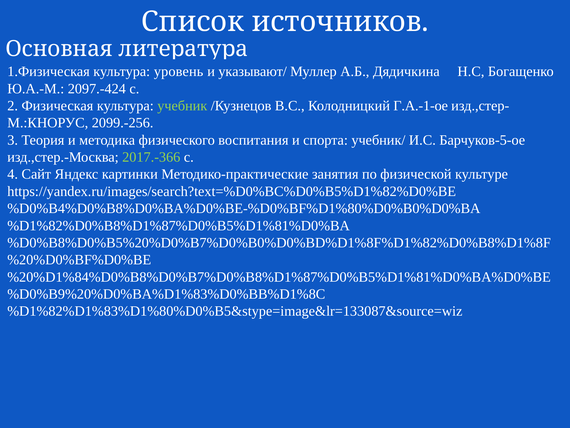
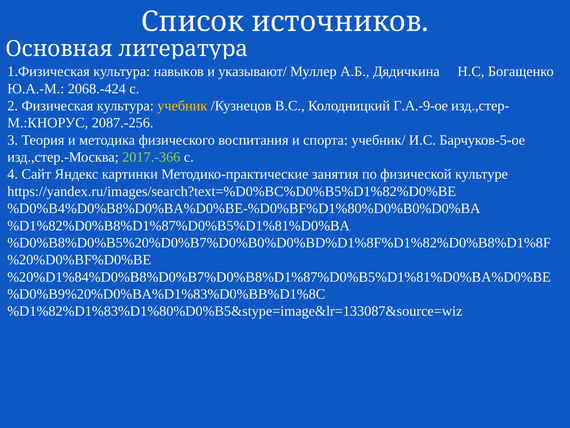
уровень: уровень -> навыков
2097.-424: 2097.-424 -> 2068.-424
учебник colour: light green -> yellow
Г.А.-1-ое: Г.А.-1-ое -> Г.А.-9-ое
2099.-256: 2099.-256 -> 2087.-256
